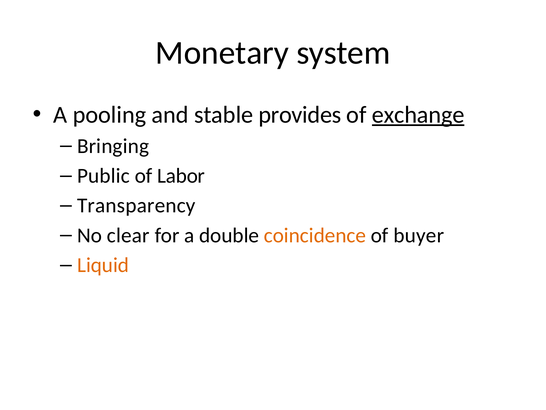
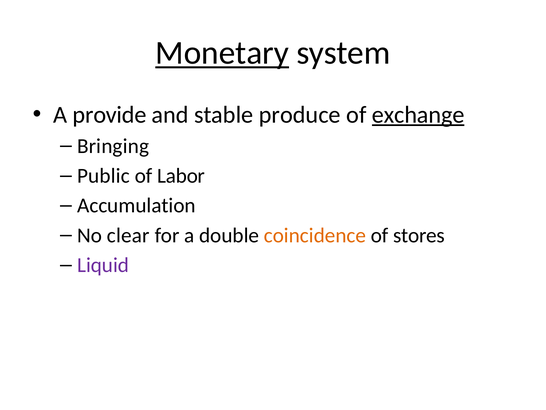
Monetary underline: none -> present
pooling: pooling -> provide
provides: provides -> produce
Transparency: Transparency -> Accumulation
buyer: buyer -> stores
Liquid colour: orange -> purple
